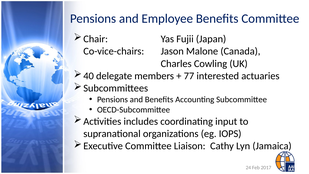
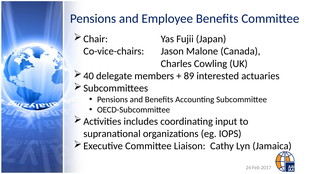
77: 77 -> 89
